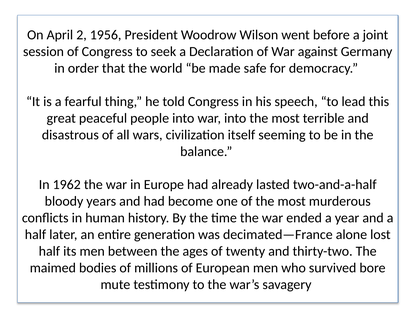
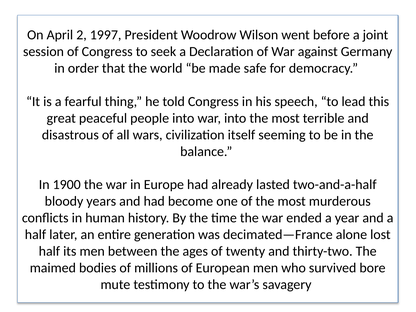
1956: 1956 -> 1997
1962: 1962 -> 1900
